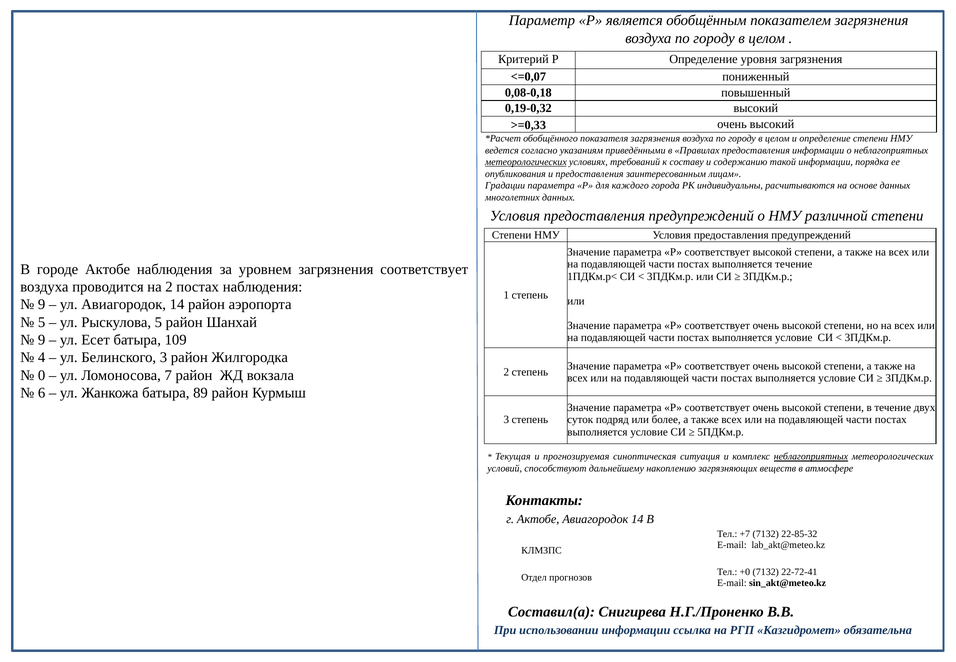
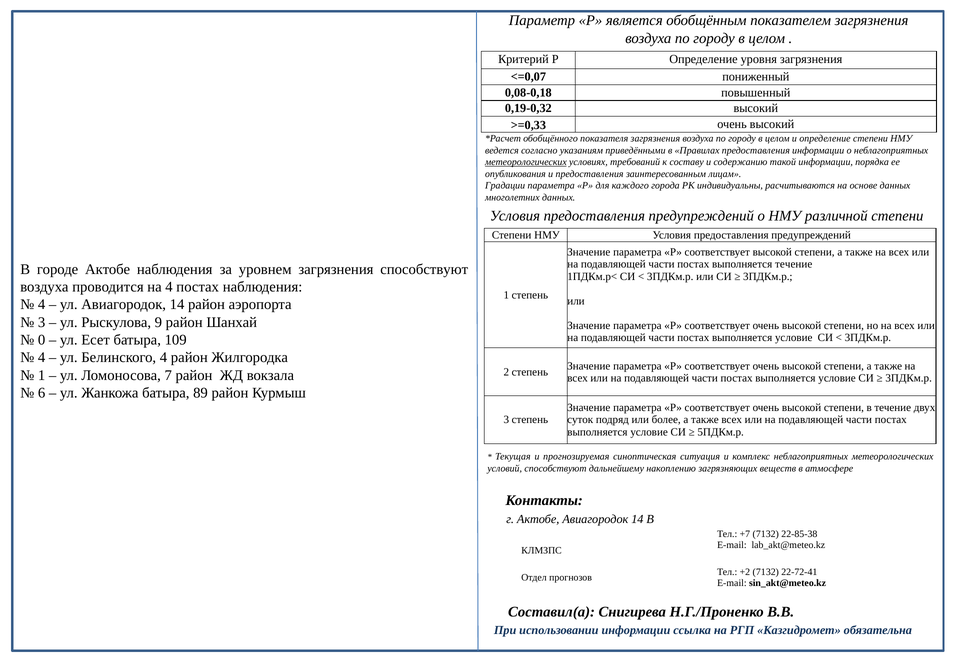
загрязнения соответствует: соответствует -> способствуют
на 2: 2 -> 4
9 at (42, 305): 9 -> 4
5 at (42, 322): 5 -> 3
Рыскулова 5: 5 -> 9
9 at (42, 340): 9 -> 0
Белинского 3: 3 -> 4
0 at (42, 375): 0 -> 1
неблагоприятных at (811, 457) underline: present -> none
22-85-32: 22-85-32 -> 22-85-38
+0: +0 -> +2
